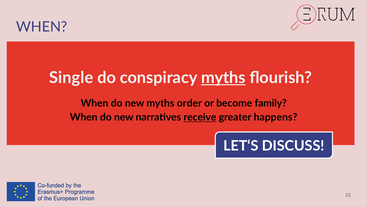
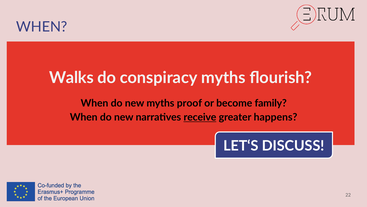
Single: Single -> Walks
myths at (223, 77) underline: present -> none
order: order -> proof
